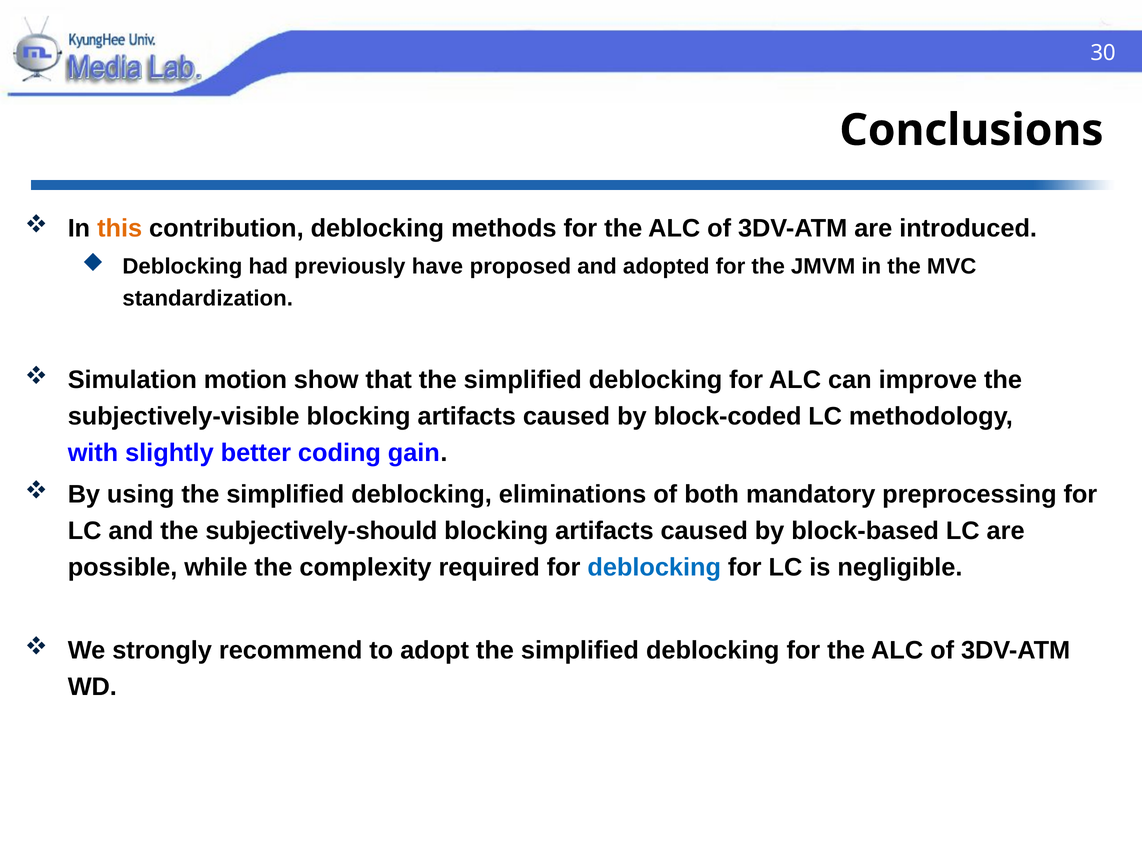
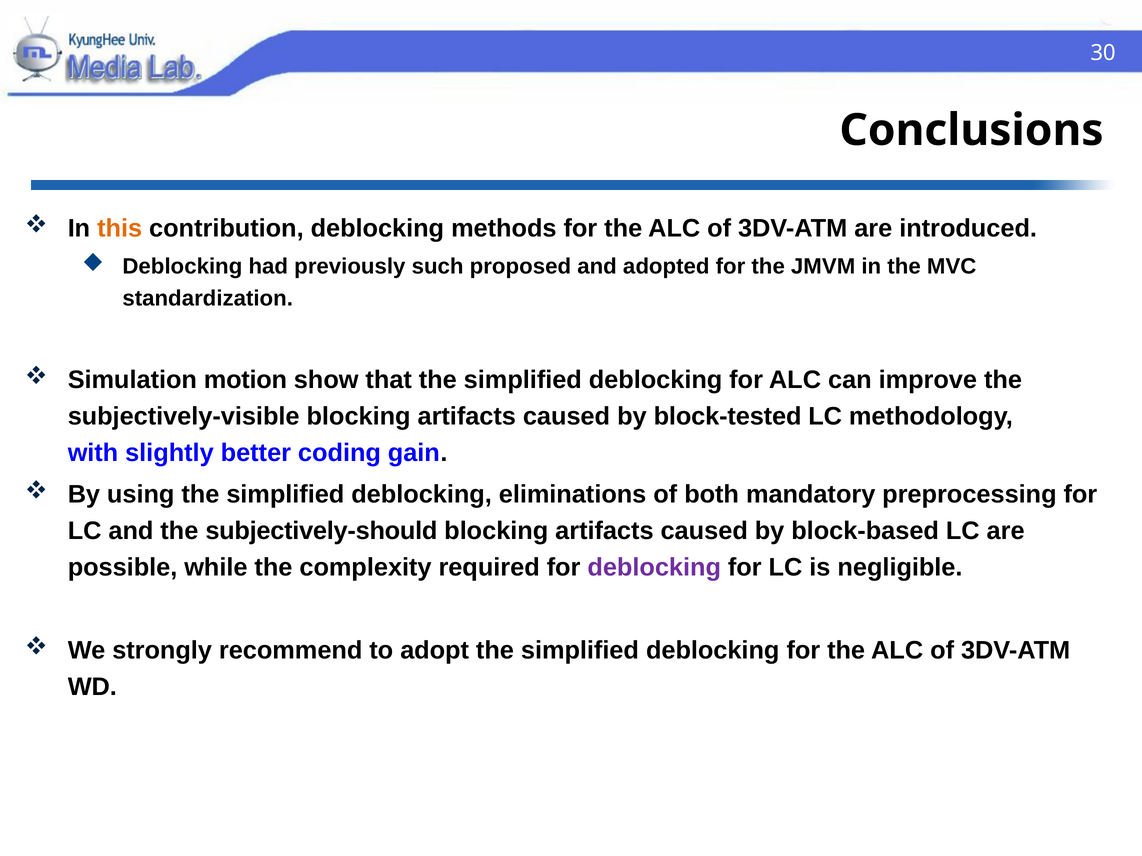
have: have -> such
block-coded: block-coded -> block-tested
deblocking at (654, 568) colour: blue -> purple
